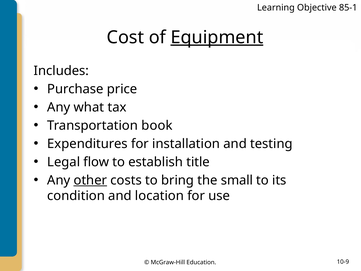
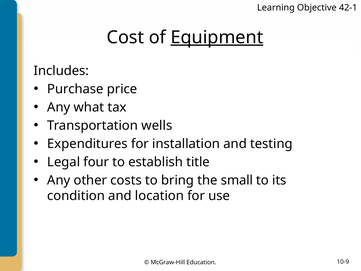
85-1: 85-1 -> 42-1
book: book -> wells
flow: flow -> four
other underline: present -> none
